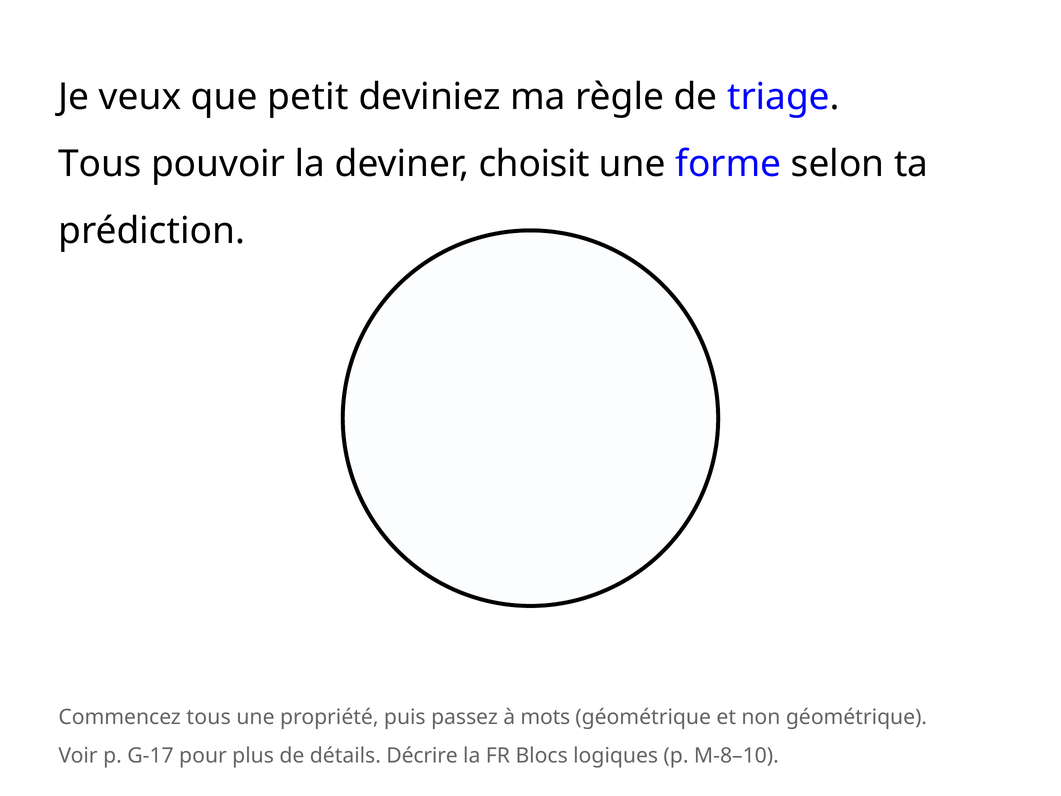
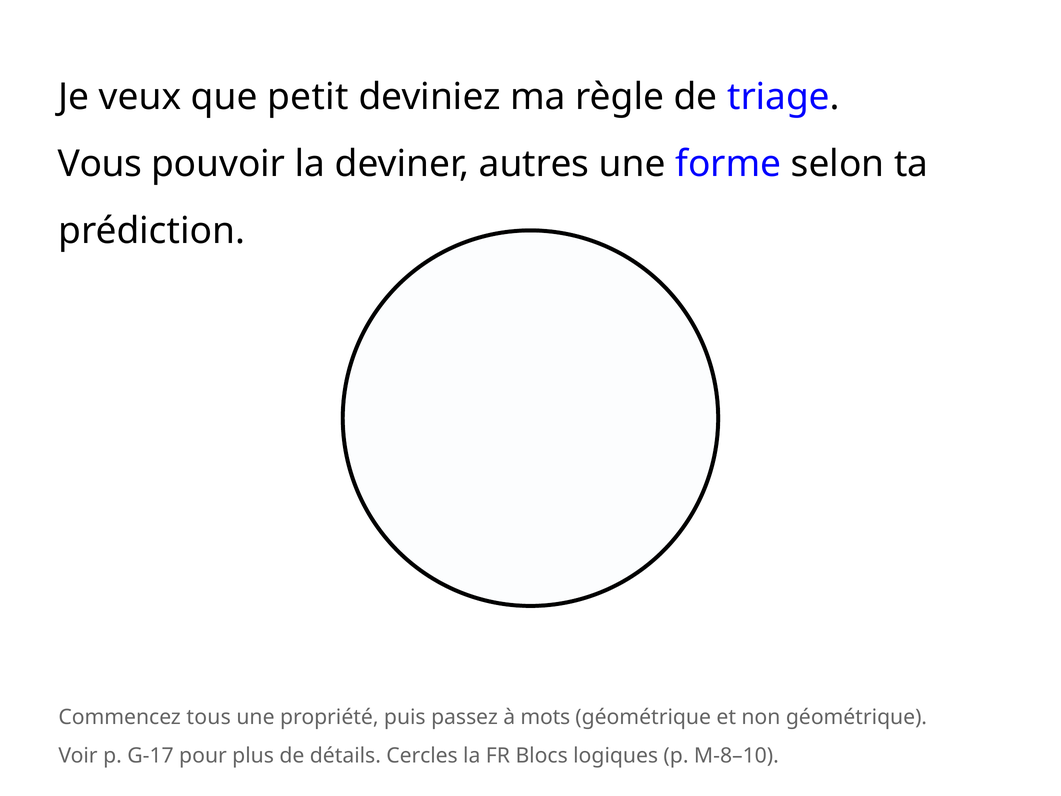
Tous at (100, 164): Tous -> Vous
choisit: choisit -> autres
Décrire: Décrire -> Cercles
